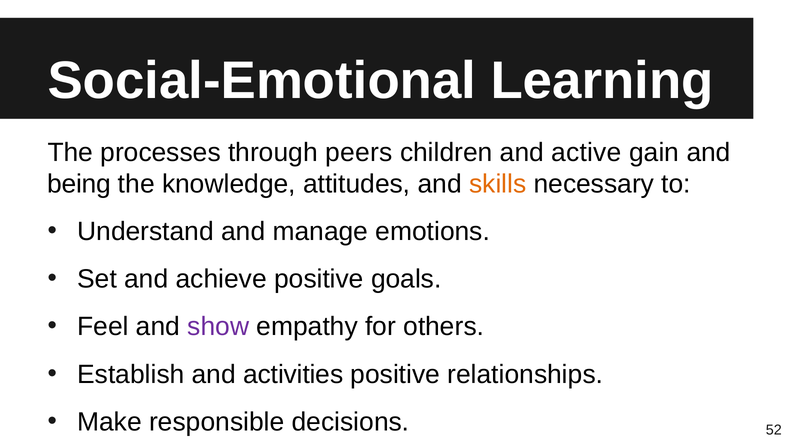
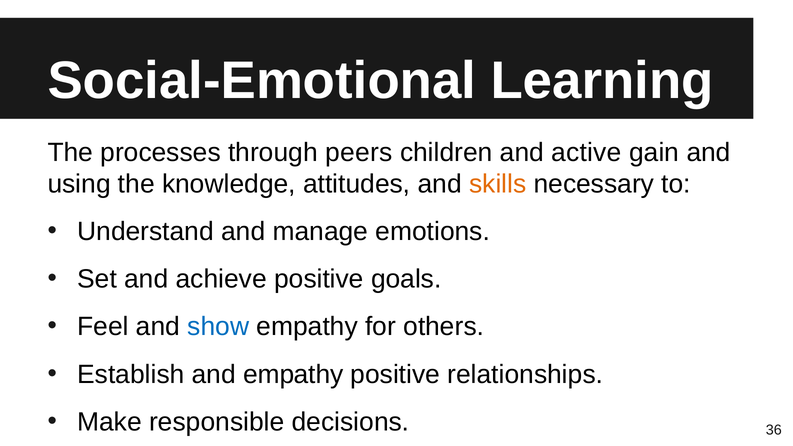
being: being -> using
show colour: purple -> blue
and activities: activities -> empathy
52: 52 -> 36
